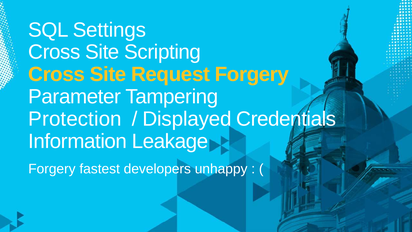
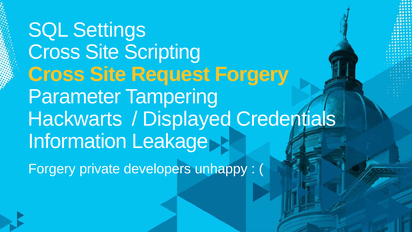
Protection: Protection -> Hackwarts
fastest: fastest -> private
